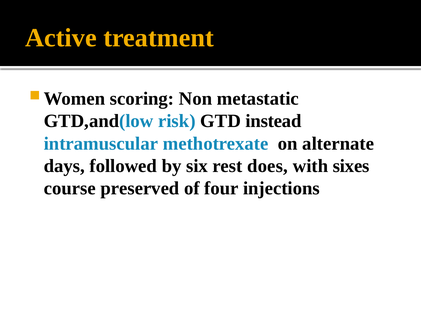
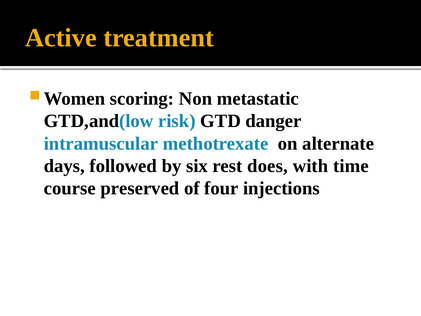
instead: instead -> danger
sixes: sixes -> time
